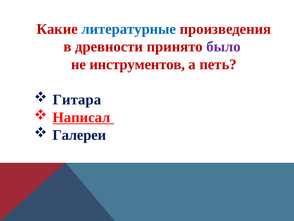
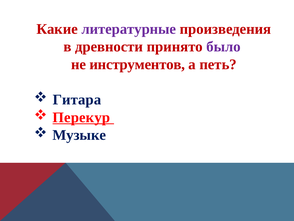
литературные colour: blue -> purple
Написал: Написал -> Перекур
Галереи: Галереи -> Музыке
